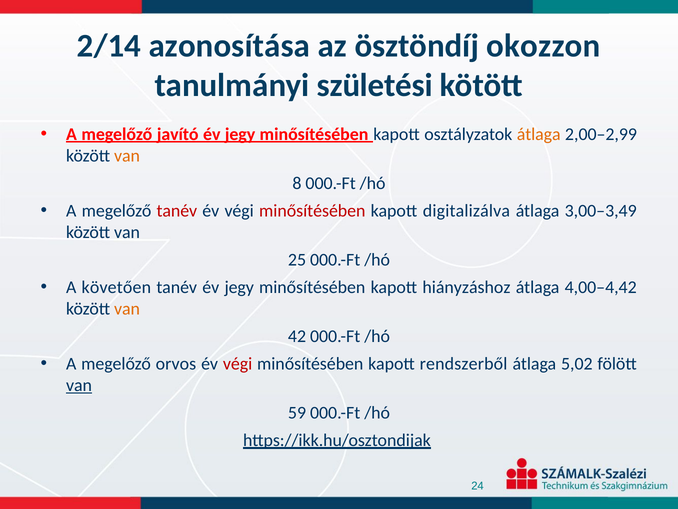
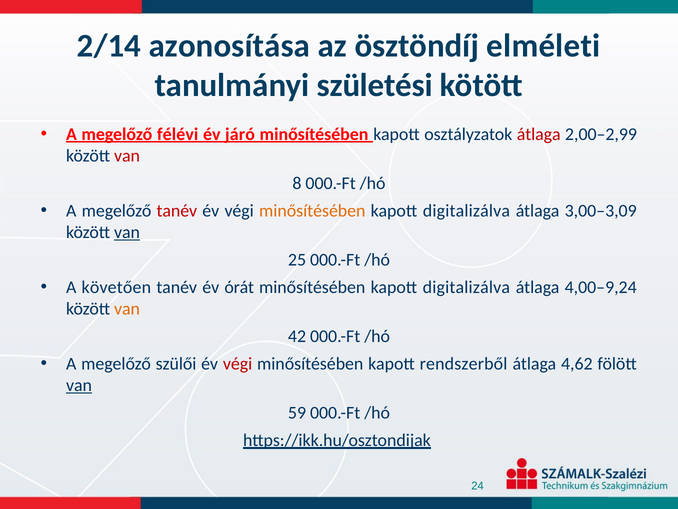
okozzon: okozzon -> elméleti
javító: javító -> félévi
jegy at (240, 134): jegy -> járó
átlaga at (539, 134) colour: orange -> red
van at (127, 155) colour: orange -> red
minősítésében at (312, 210) colour: red -> orange
3,00–3,49: 3,00–3,49 -> 3,00–3,09
van at (127, 232) underline: none -> present
tanév év jegy: jegy -> órát
hiányzáshoz at (466, 287): hiányzáshoz -> digitalizálva
4,00–4,42: 4,00–4,42 -> 4,00–9,24
orvos: orvos -> szülői
5,02: 5,02 -> 4,62
